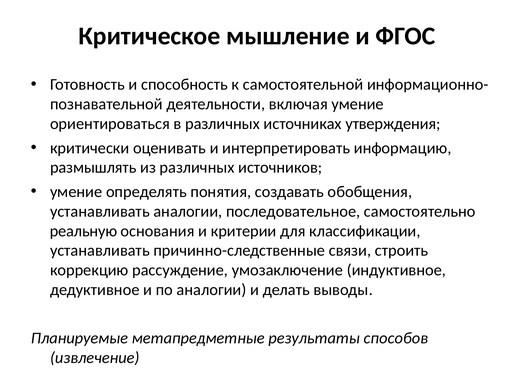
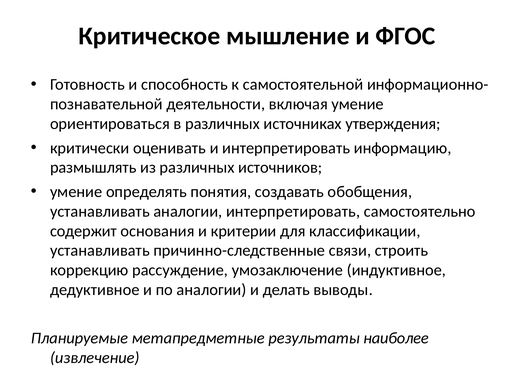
аналогии последовательное: последовательное -> интерпретировать
реальную: реальную -> содержит
способов: способов -> наиболее
